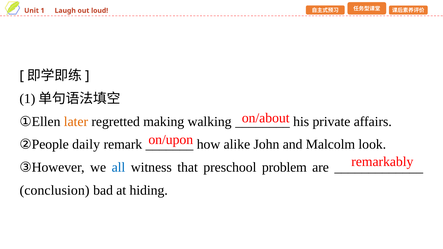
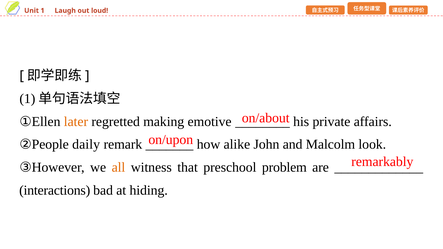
walking: walking -> emotive
all colour: blue -> orange
conclusion: conclusion -> interactions
